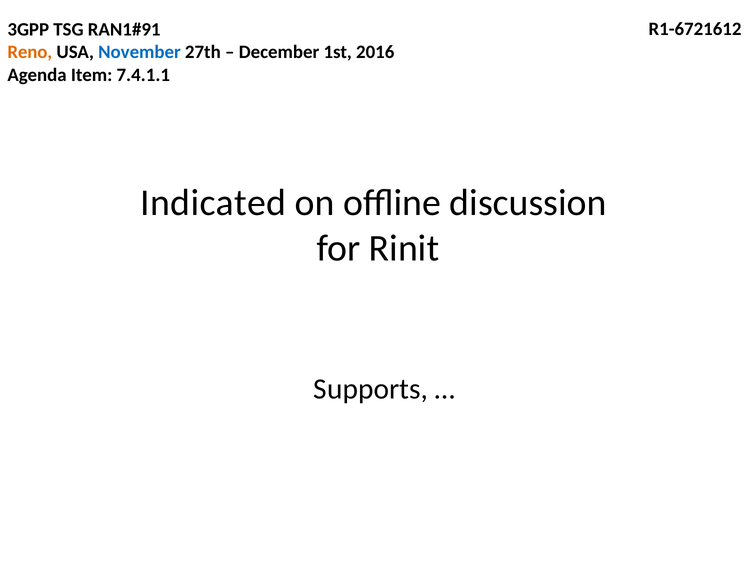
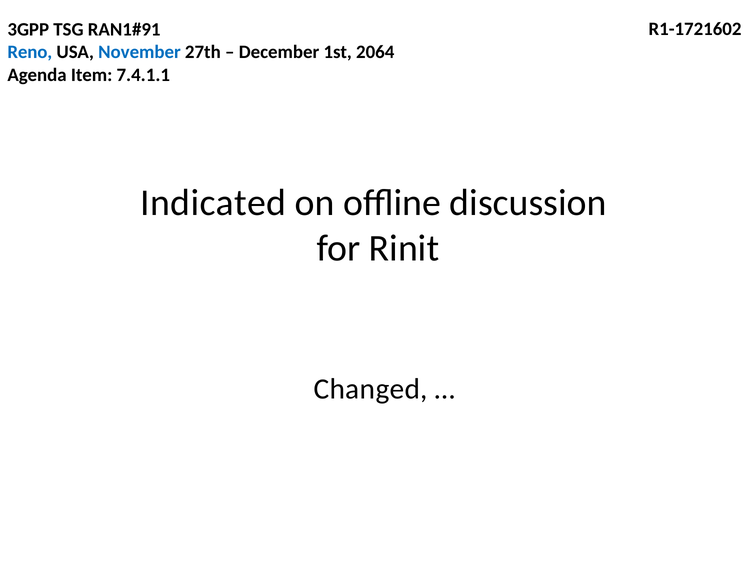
R1-6721612: R1-6721612 -> R1-1721602
Reno colour: orange -> blue
2016: 2016 -> 2064
Supports: Supports -> Changed
